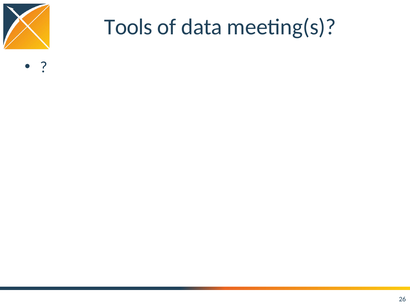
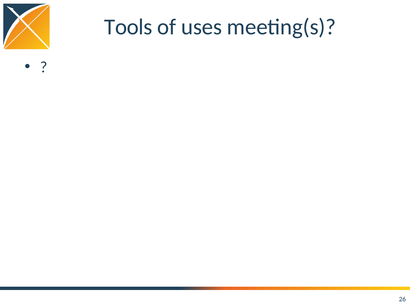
data: data -> uses
